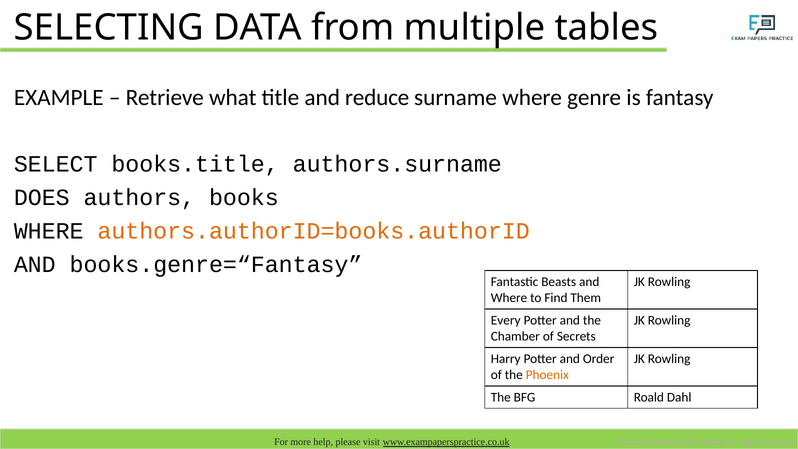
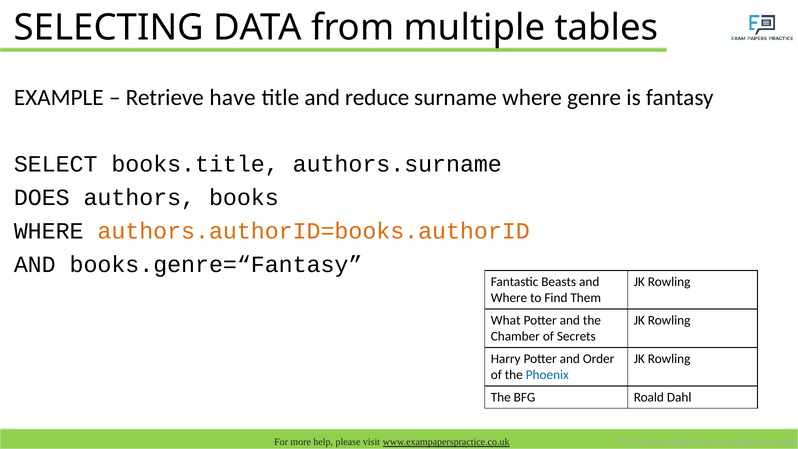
what: what -> have
Every: Every -> What
Phoenix colour: orange -> blue
